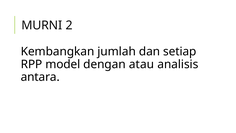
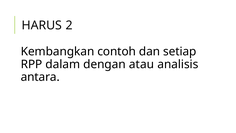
MURNI: MURNI -> HARUS
jumlah: jumlah -> contoh
model: model -> dalam
